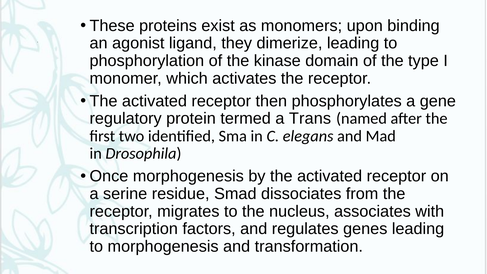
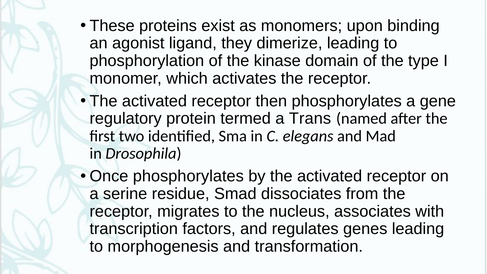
Once morphogenesis: morphogenesis -> phosphorylates
